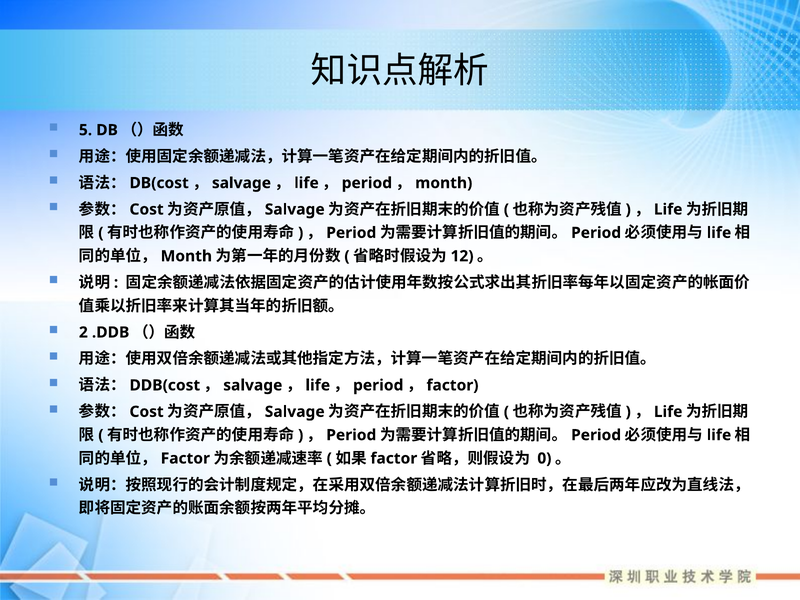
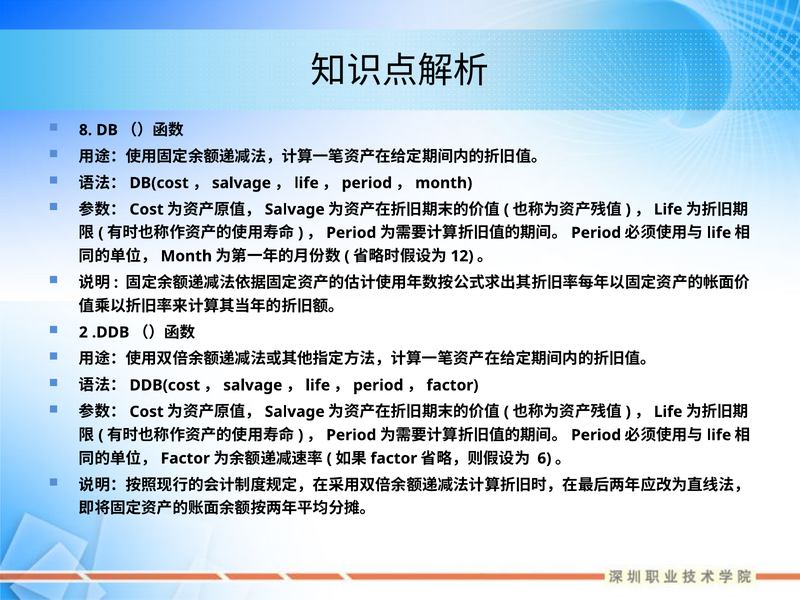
5: 5 -> 8
0: 0 -> 6
